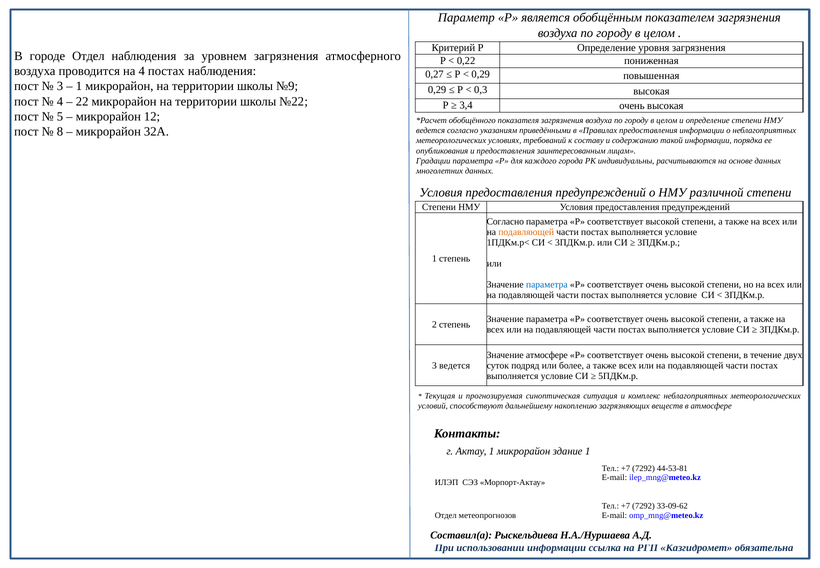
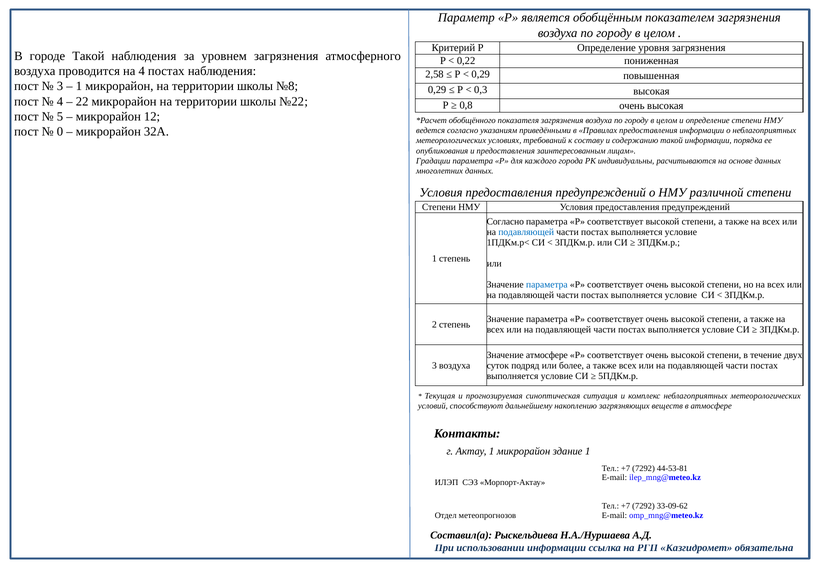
городе Отдел: Отдел -> Такой
0,27: 0,27 -> 2,58
№9: №9 -> №8
3,4: 3,4 -> 0,8
8: 8 -> 0
подавляющей at (526, 232) colour: orange -> blue
3 ведется: ведется -> воздуха
